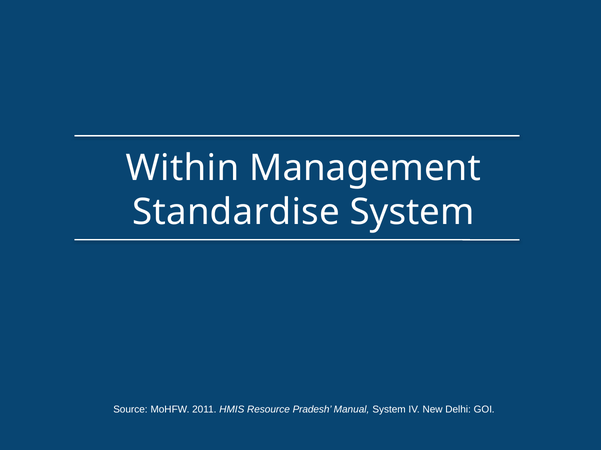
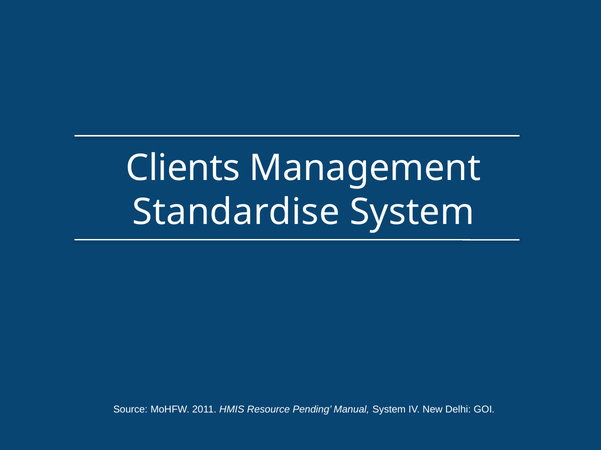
Within: Within -> Clients
Pradesh: Pradesh -> Pending
